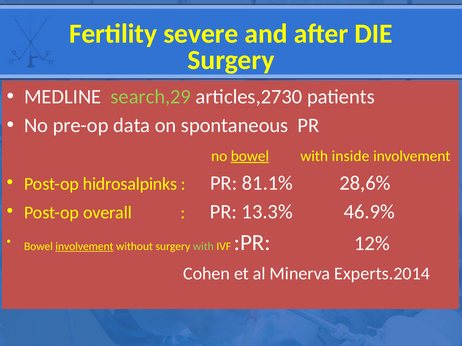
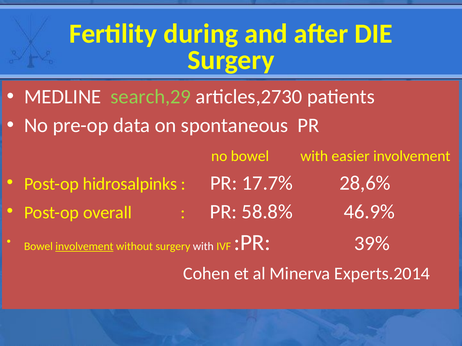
severe: severe -> during
bowel at (250, 156) underline: present -> none
inside: inside -> easier
81.1%: 81.1% -> 17.7%
13.3%: 13.3% -> 58.8%
with at (203, 247) colour: light green -> white
12%: 12% -> 39%
